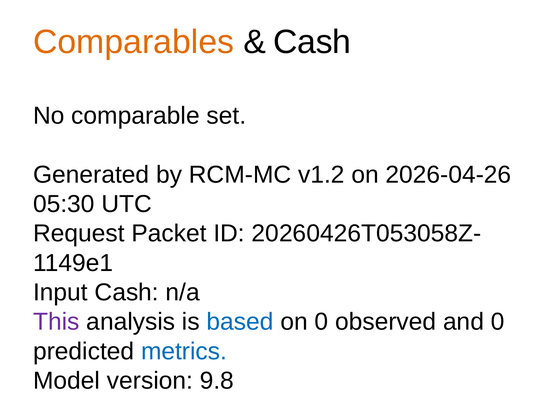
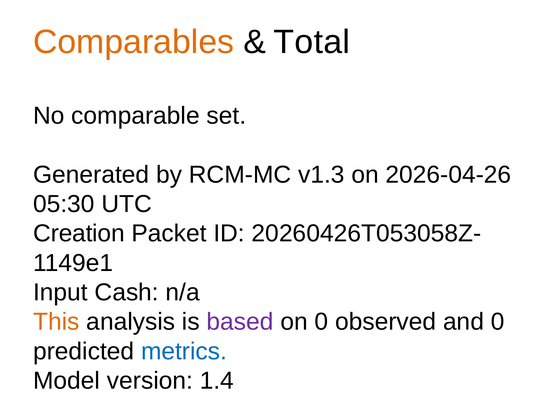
Cash at (312, 42): Cash -> Total
v1.2: v1.2 -> v1.3
Request: Request -> Creation
This colour: purple -> orange
based colour: blue -> purple
9.8: 9.8 -> 1.4
